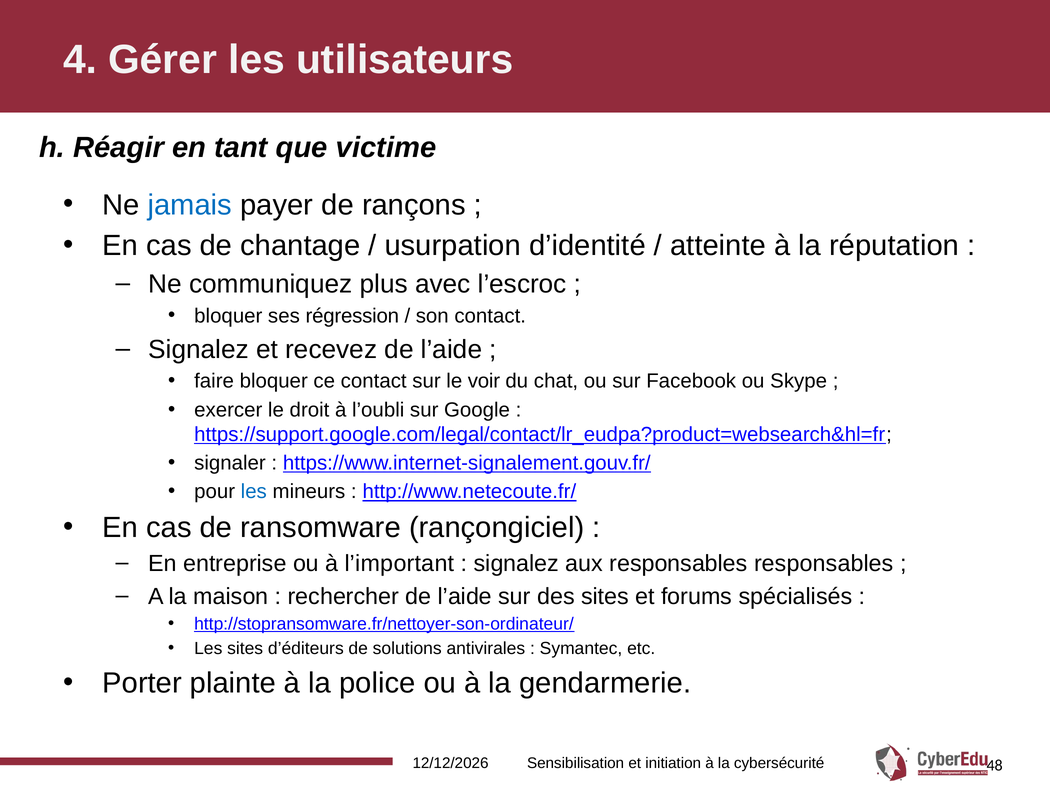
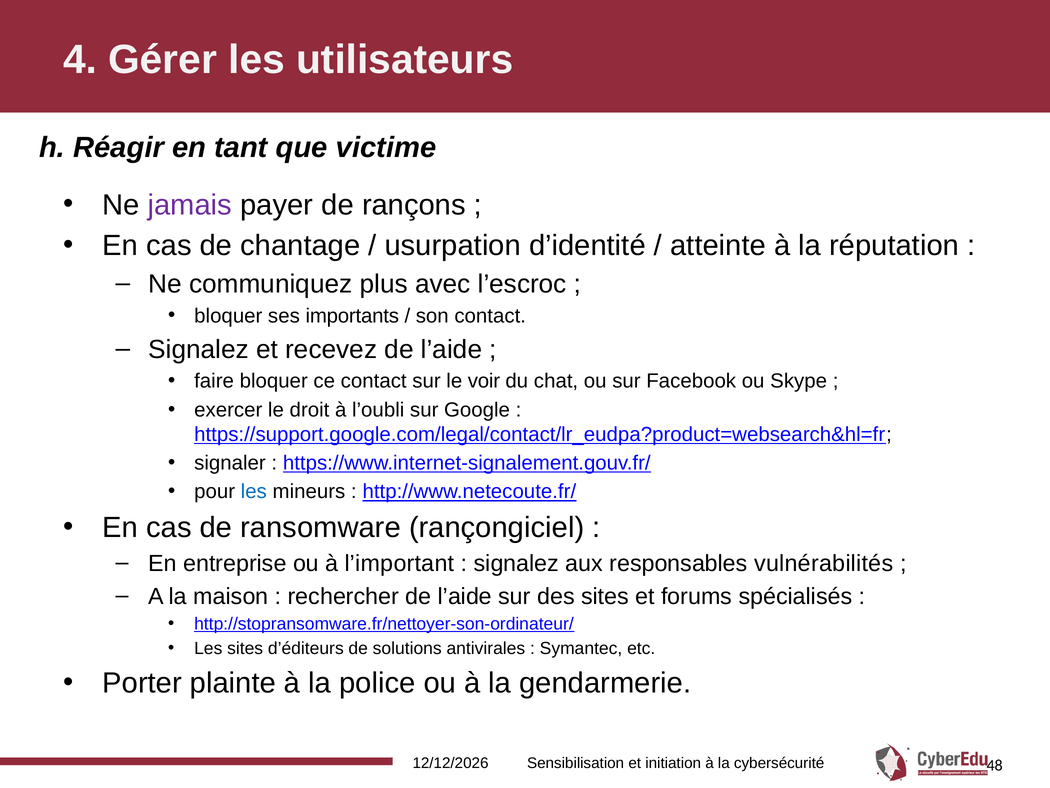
jamais colour: blue -> purple
régression: régression -> importants
responsables responsables: responsables -> vulnérabilités
